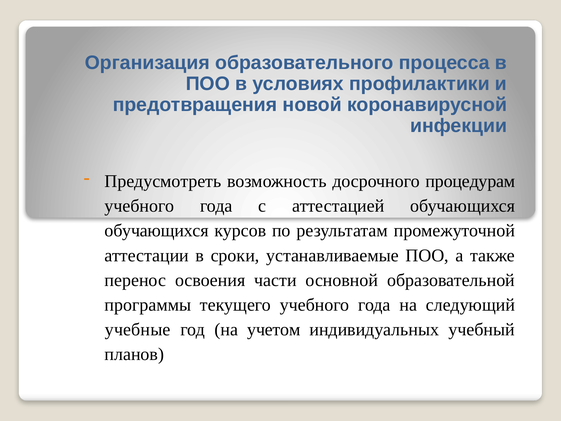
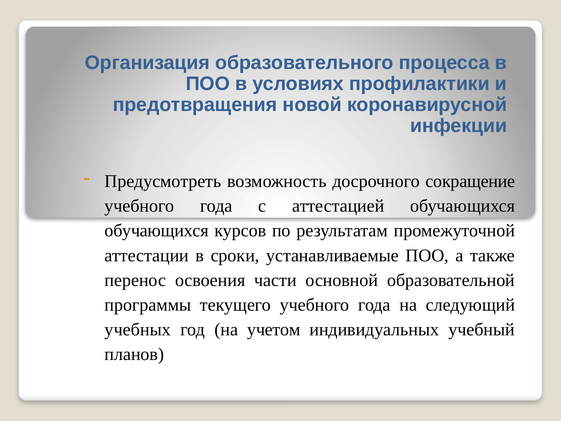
процедурам: процедурам -> сокращение
учебные: учебные -> учебных
